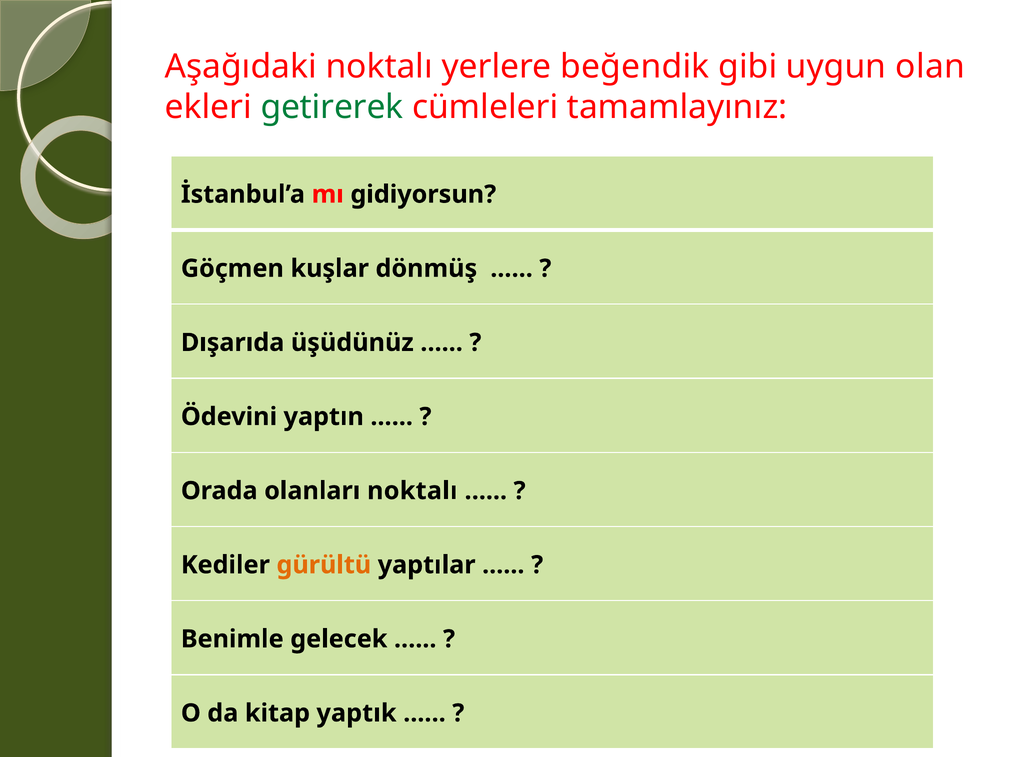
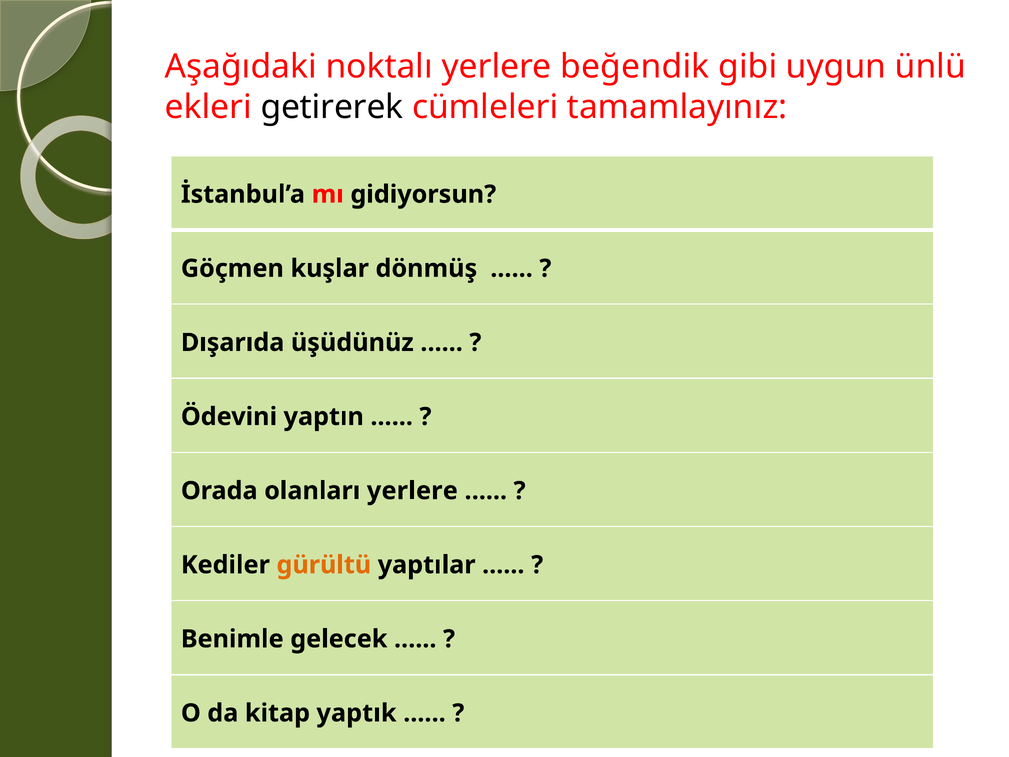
olan: olan -> ünlü
getirerek colour: green -> black
olanları noktalı: noktalı -> yerlere
